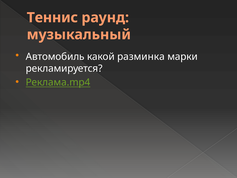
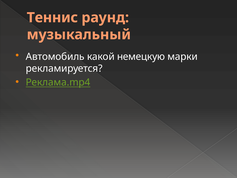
разминка: разминка -> немецкую
